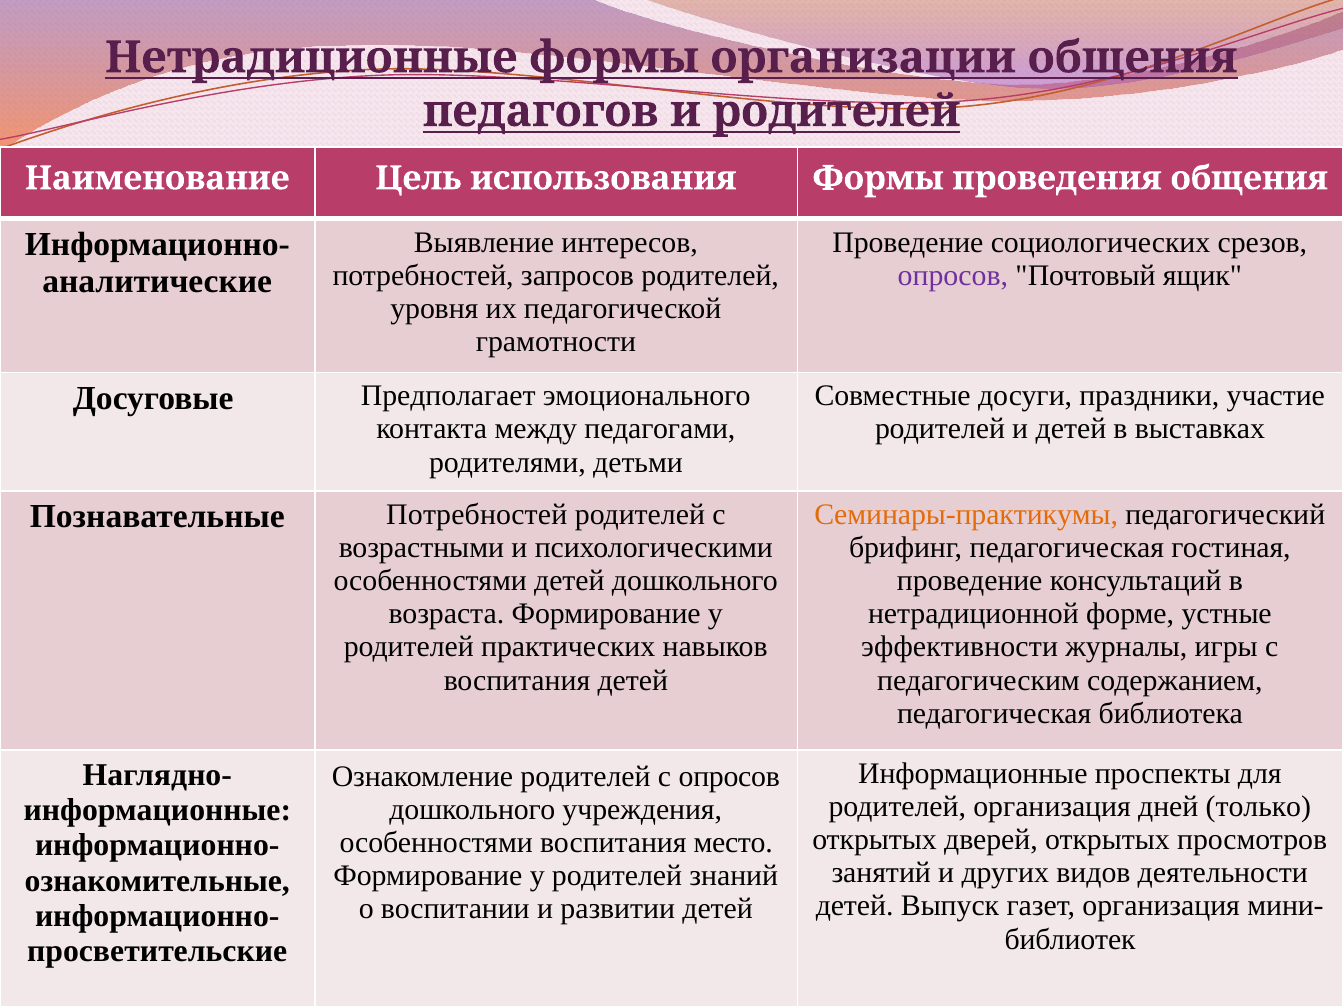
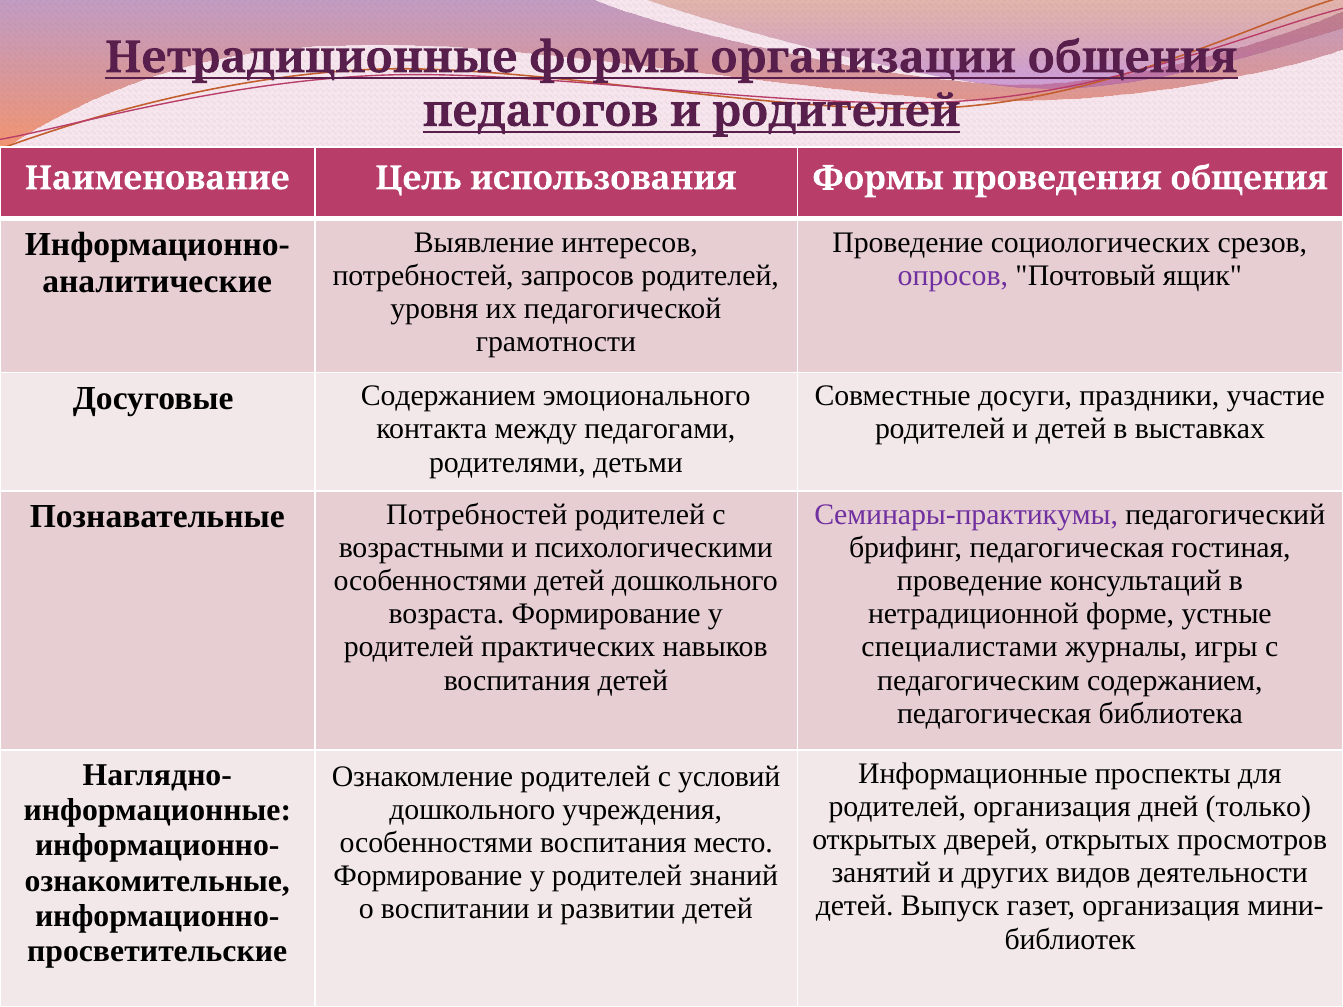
Досуговые Предполагает: Предполагает -> Содержанием
Семинары-практикумы colour: orange -> purple
эффективности: эффективности -> специалистами
с опросов: опросов -> условий
